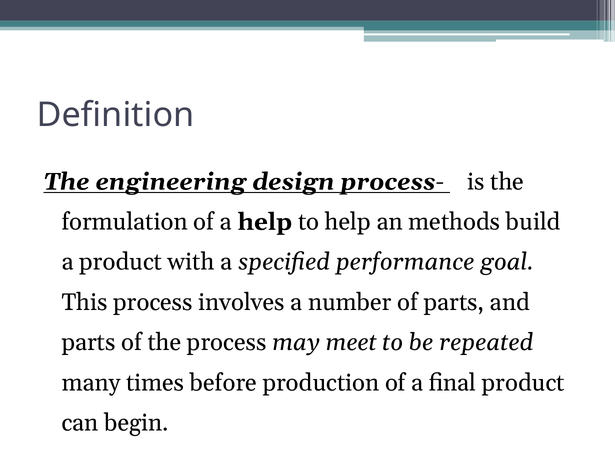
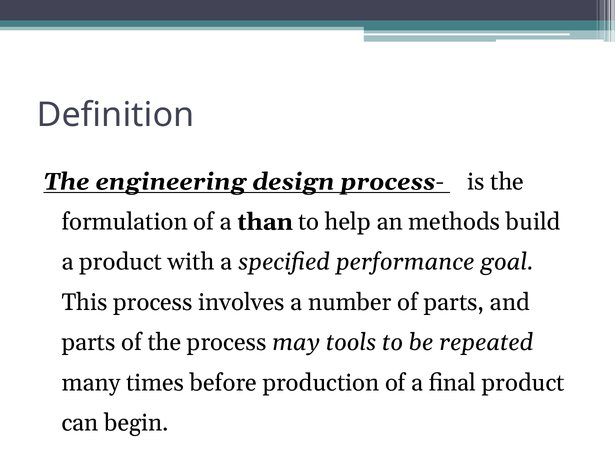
a help: help -> than
meet: meet -> tools
